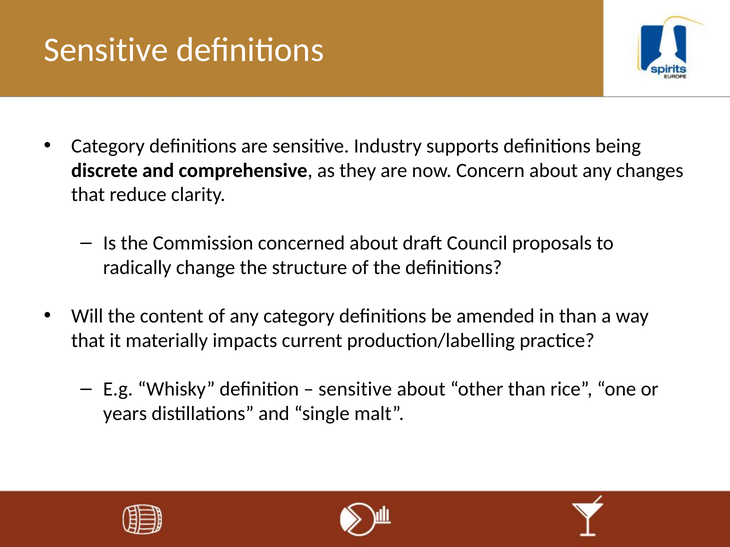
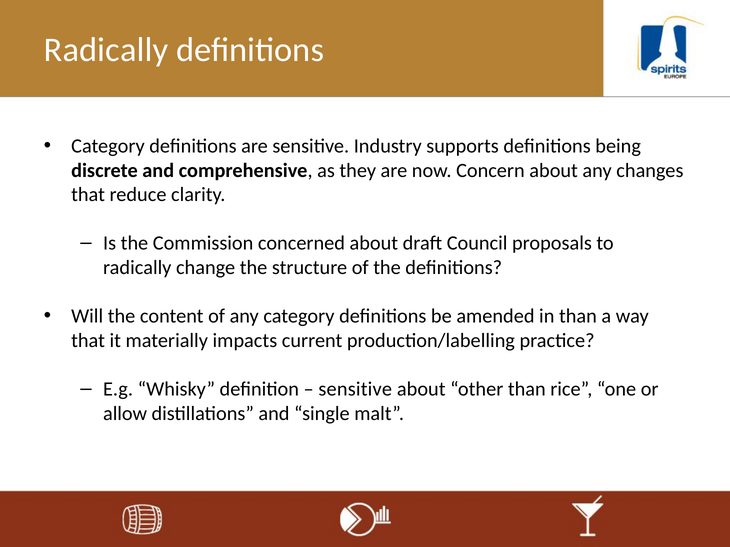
Sensitive at (106, 50): Sensitive -> Radically
years: years -> allow
